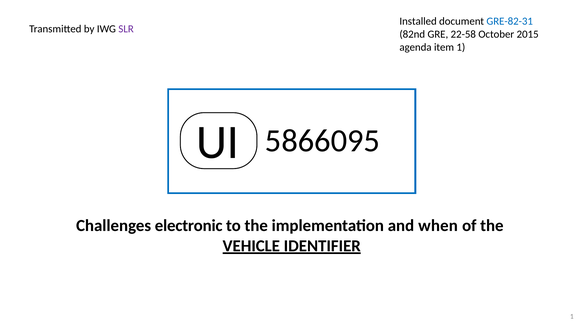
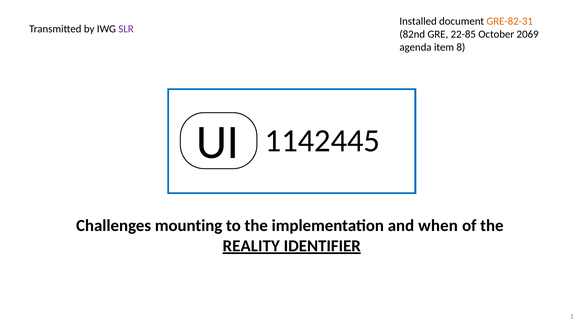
GRE-82-31 colour: blue -> orange
22-58: 22-58 -> 22-85
2015: 2015 -> 2069
item 1: 1 -> 8
5866095: 5866095 -> 1142445
electronic: electronic -> mounting
VEHICLE: VEHICLE -> REALITY
